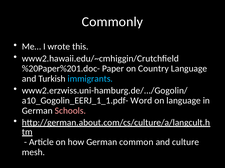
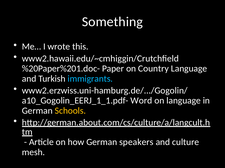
Commonly: Commonly -> Something
Schools colour: pink -> yellow
common: common -> speakers
